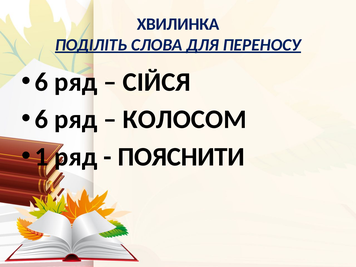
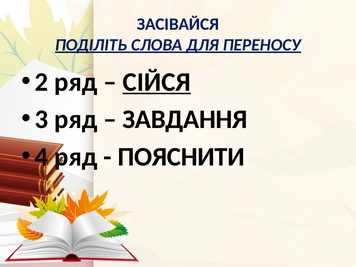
ХВИЛИНКА: ХВИЛИНКА -> ЗАСІВАЙСЯ
6 at (41, 82): 6 -> 2
СІЙСЯ underline: none -> present
6 at (41, 119): 6 -> 3
КОЛОСОМ: КОЛОСОМ -> ЗАВДАННЯ
1: 1 -> 4
